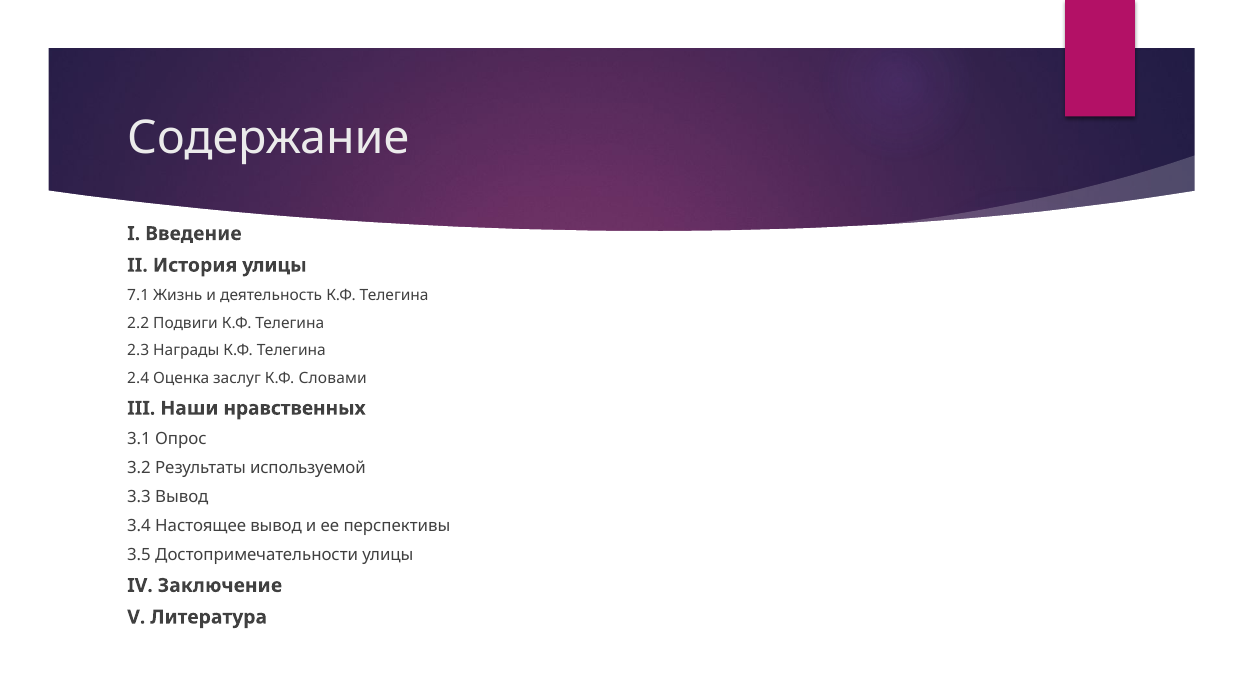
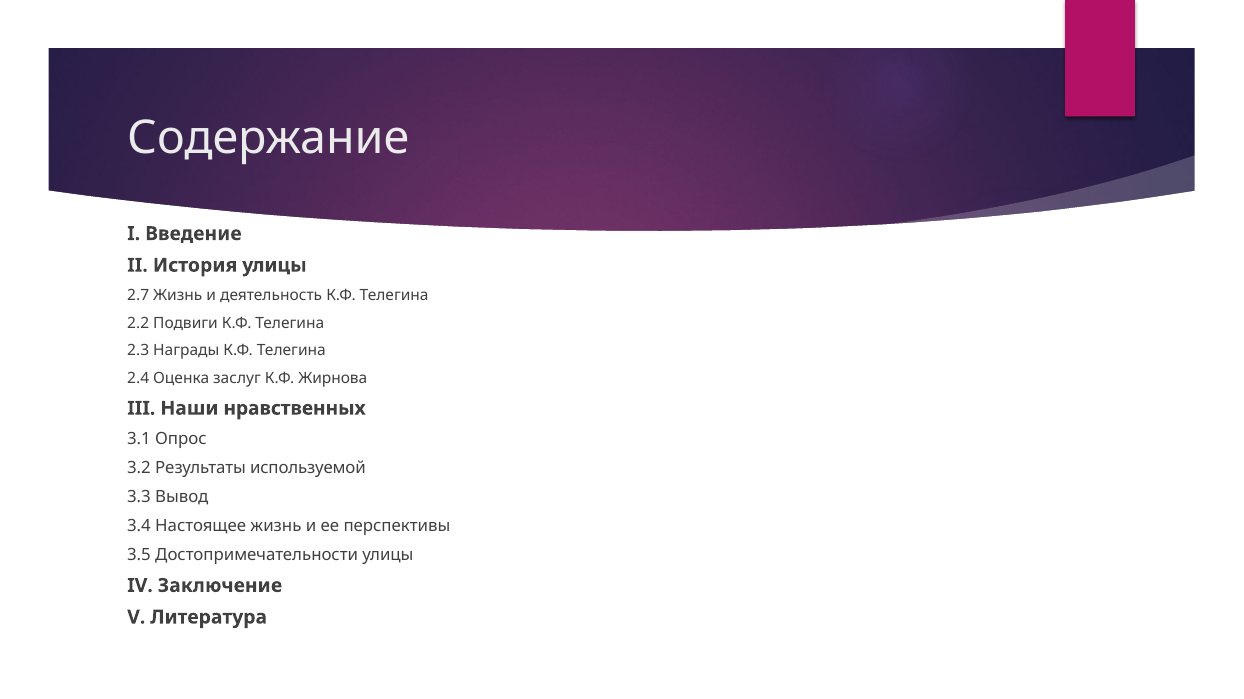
7.1: 7.1 -> 2.7
Словами: Словами -> Жирнова
Настоящее вывод: вывод -> жизнь
